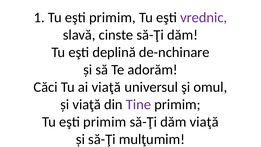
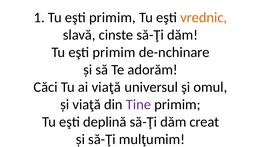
vrednic colour: purple -> orange
deplină at (114, 52): deplină -> primim
primim at (105, 122): primim -> deplină
dăm viaţă: viaţă -> creat
